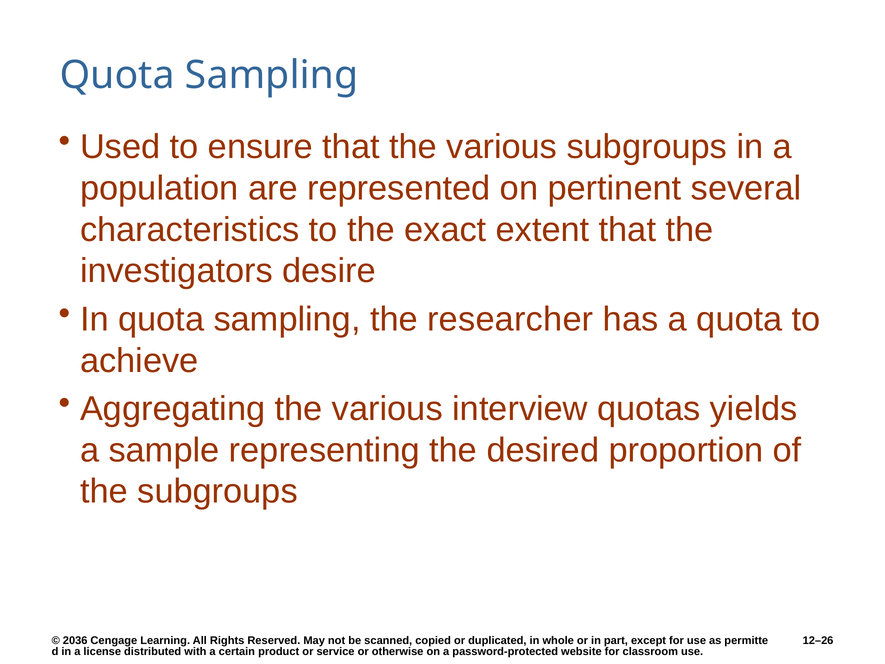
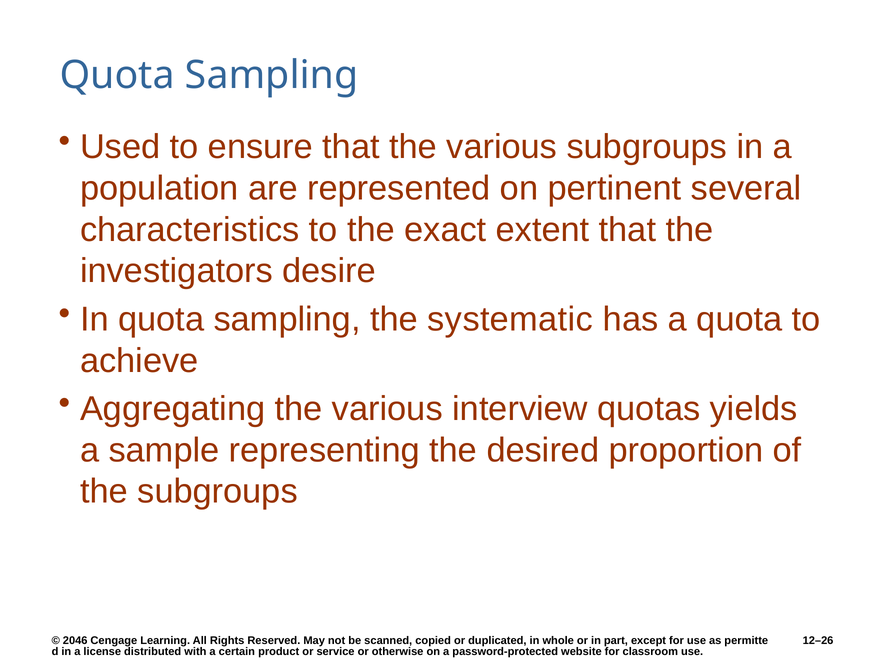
researcher: researcher -> systematic
2036: 2036 -> 2046
